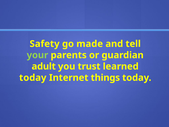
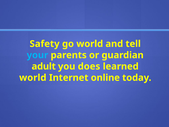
go made: made -> world
your colour: light green -> light blue
trust: trust -> does
today at (33, 78): today -> world
things: things -> online
